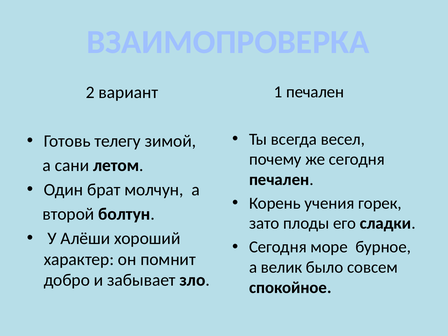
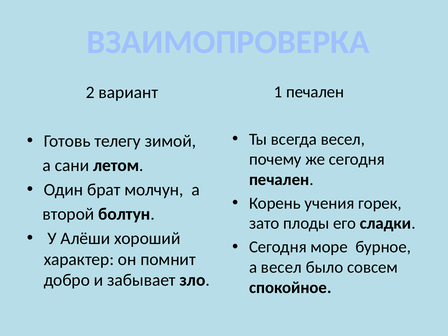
а велик: велик -> весел
